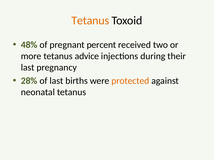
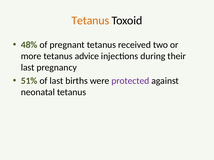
pregnant percent: percent -> tetanus
28%: 28% -> 51%
protected colour: orange -> purple
